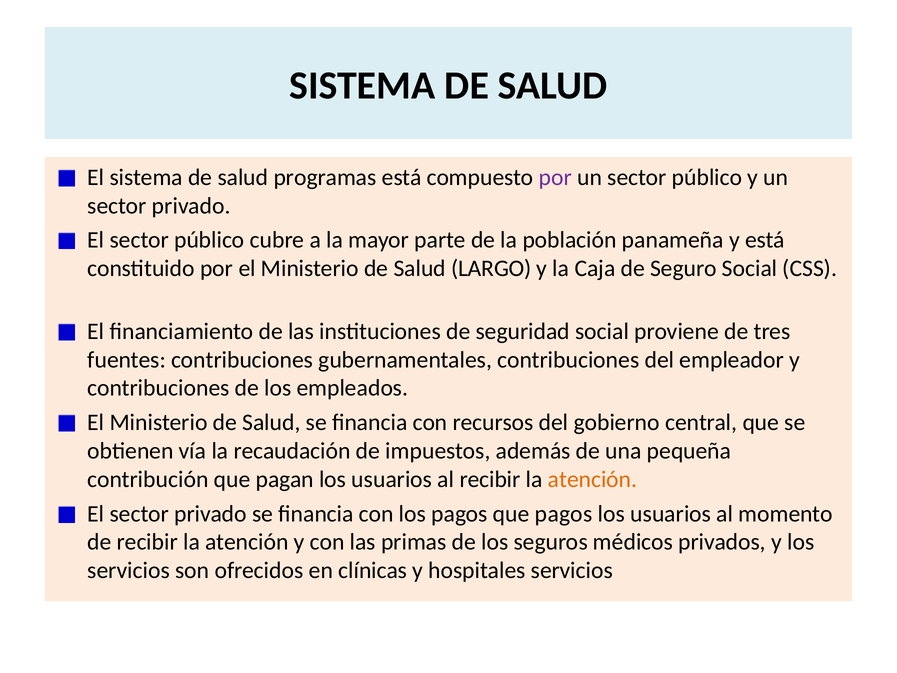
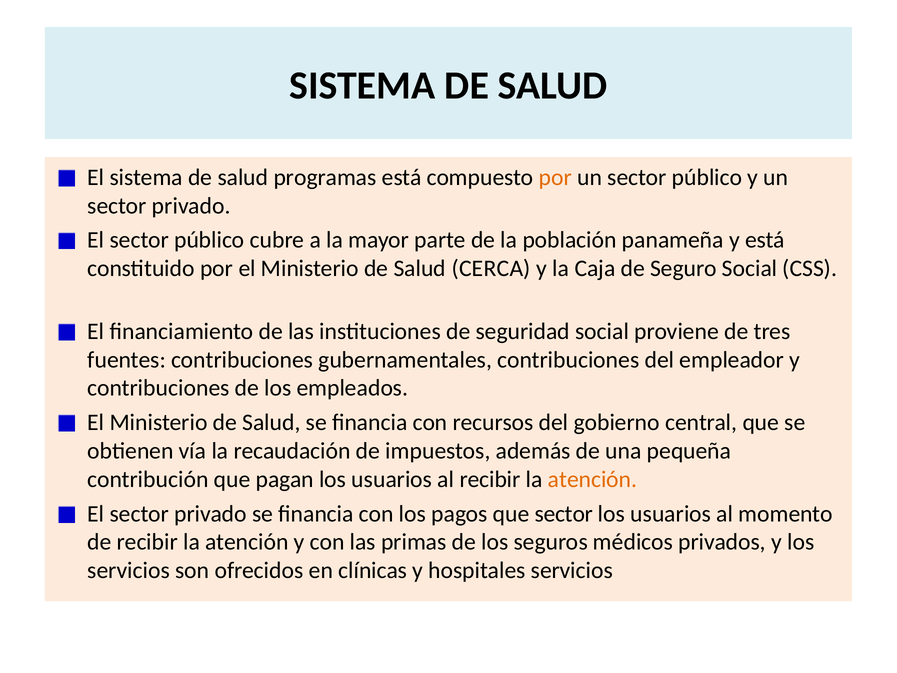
por at (555, 177) colour: purple -> orange
LARGO: LARGO -> CERCA
que pagos: pagos -> sector
